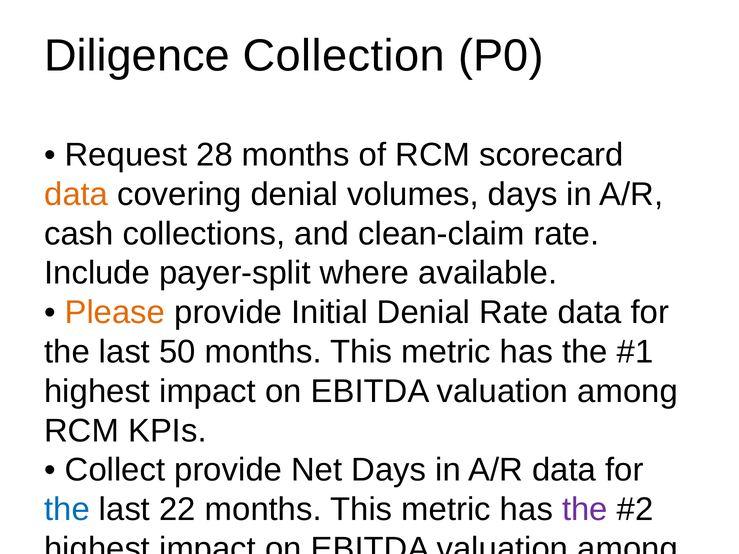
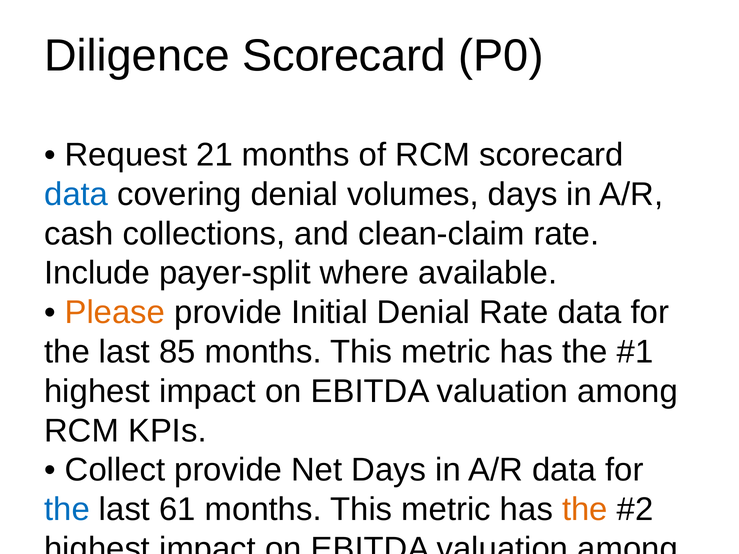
Diligence Collection: Collection -> Scorecard
28: 28 -> 21
data at (76, 194) colour: orange -> blue
50: 50 -> 85
22: 22 -> 61
the at (585, 510) colour: purple -> orange
